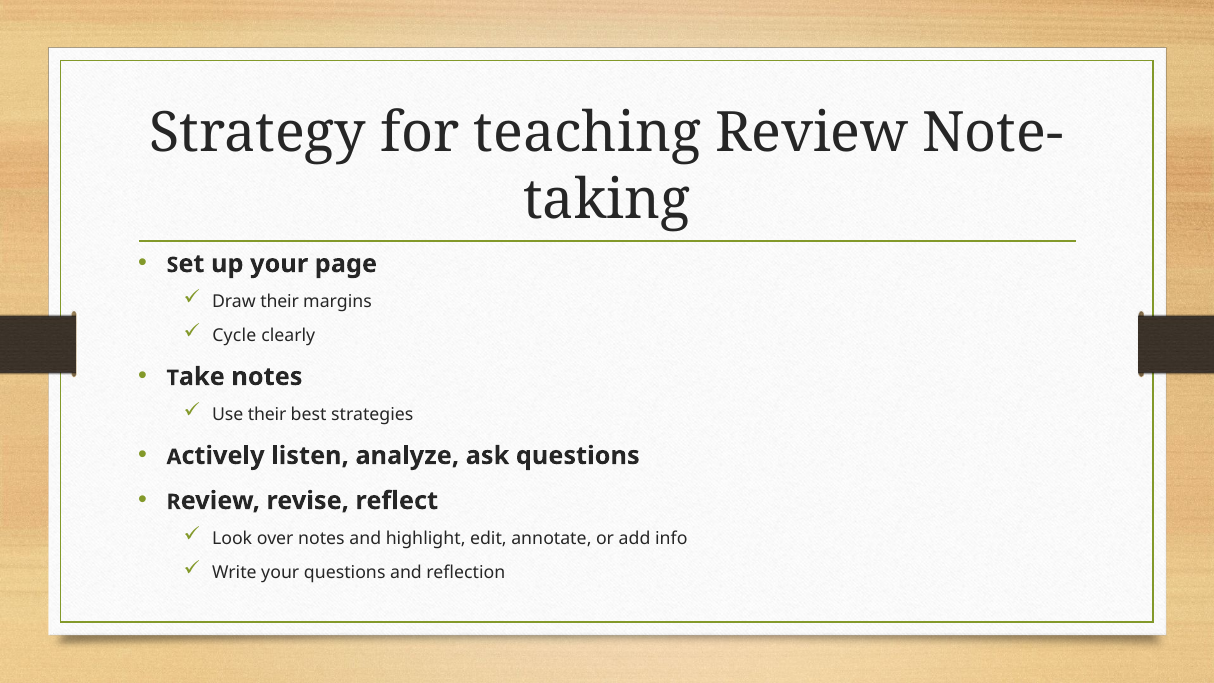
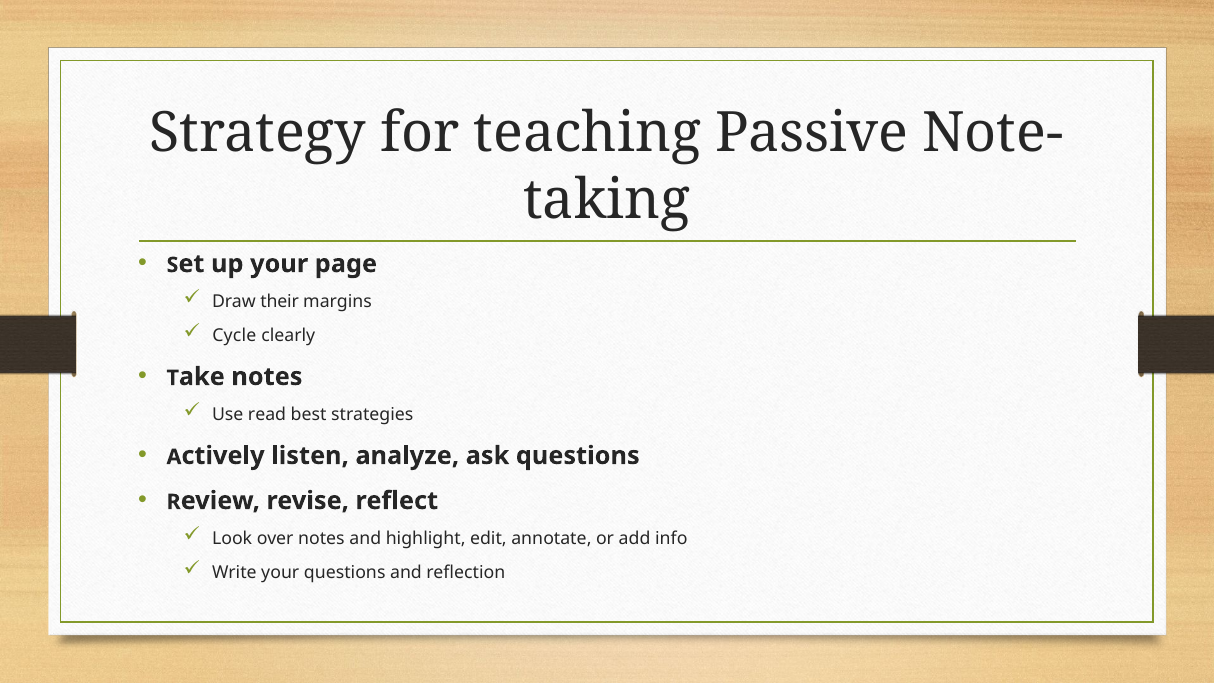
teaching Review: Review -> Passive
Use their: their -> read
